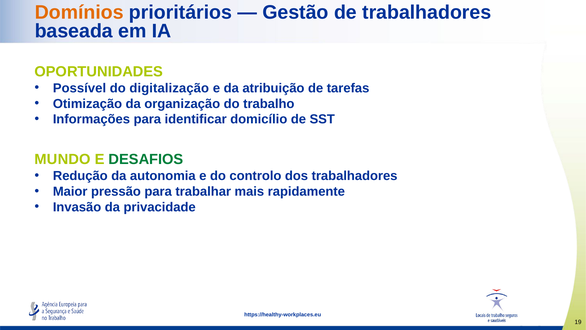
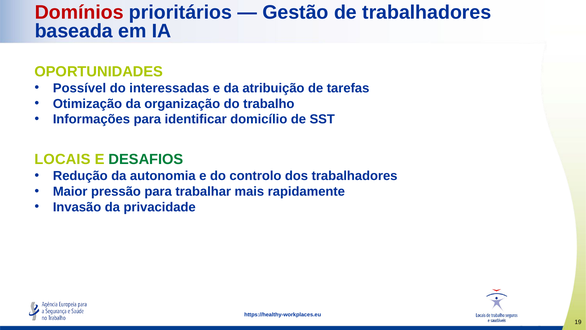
Domínios colour: orange -> red
digitalização: digitalização -> interessadas
MUNDO: MUNDO -> LOCAIS
